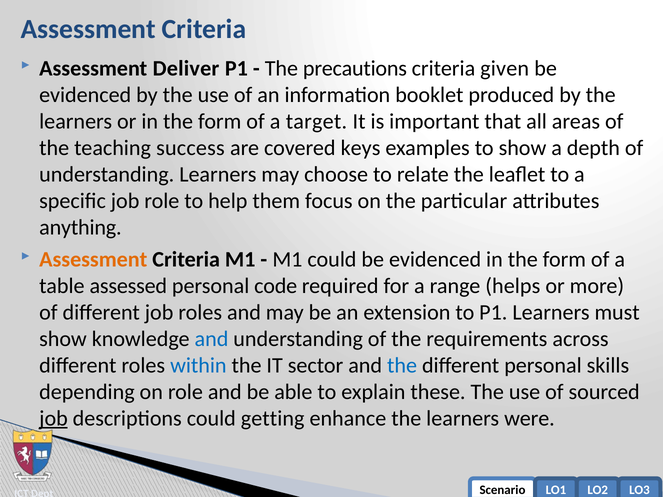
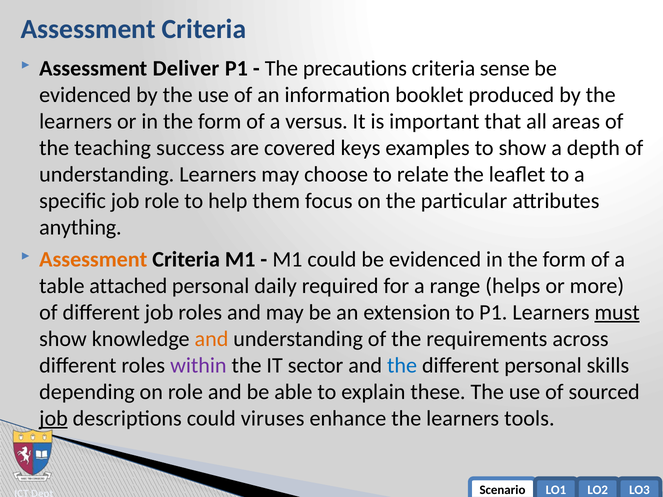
given: given -> sense
target: target -> versus
assessed: assessed -> attached
code: code -> daily
must underline: none -> present
and at (211, 339) colour: blue -> orange
within colour: blue -> purple
getting: getting -> viruses
were: were -> tools
